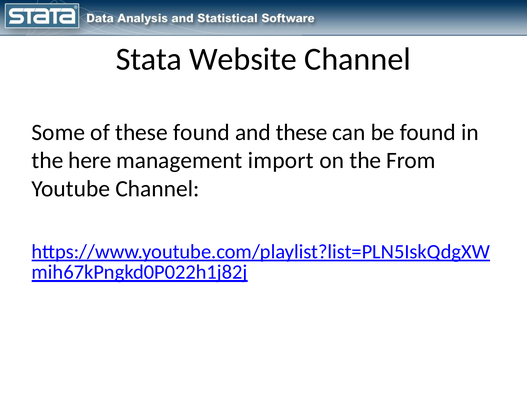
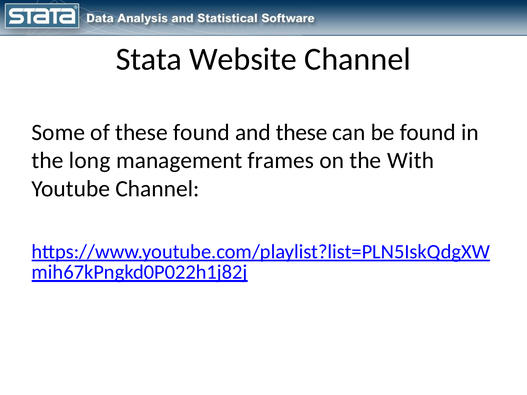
here: here -> long
import: import -> frames
From: From -> With
